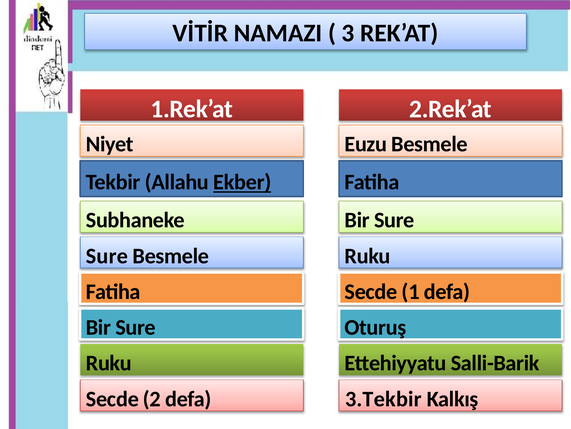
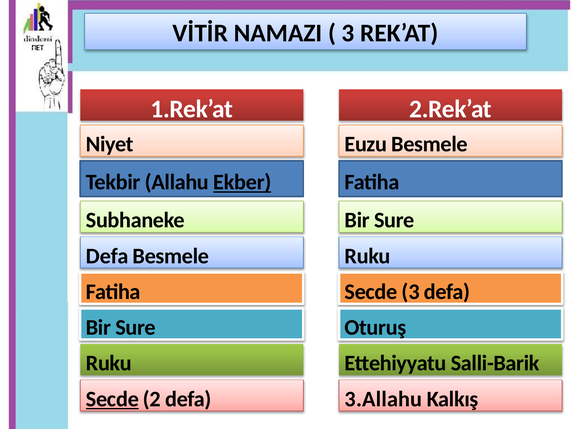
Sure at (107, 256): Sure -> Defa
Secde 1: 1 -> 3
Secde at (112, 398) underline: none -> present
3.Tekbir: 3.Tekbir -> 3.Allahu
